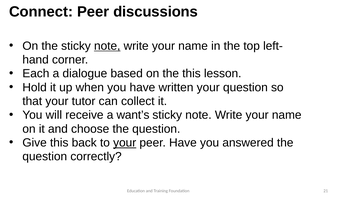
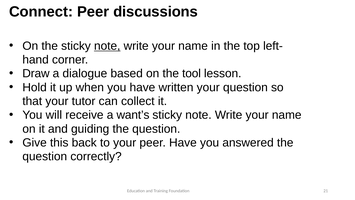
Each: Each -> Draw
the this: this -> tool
choose: choose -> guiding
your at (125, 142) underline: present -> none
